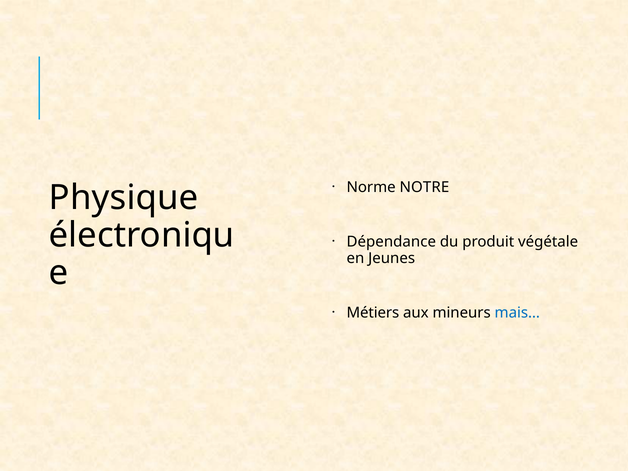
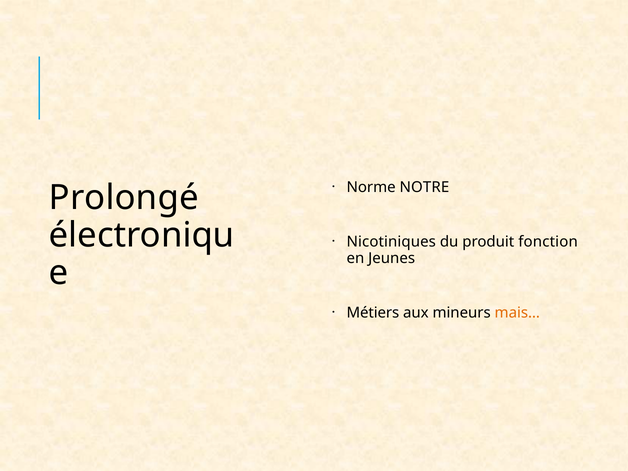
Physique: Physique -> Prolongé
Dépendance: Dépendance -> Nicotiniques
végétale: végétale -> fonction
mais… colour: blue -> orange
